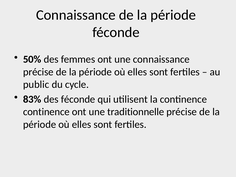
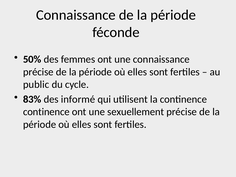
des féconde: féconde -> informé
traditionnelle: traditionnelle -> sexuellement
